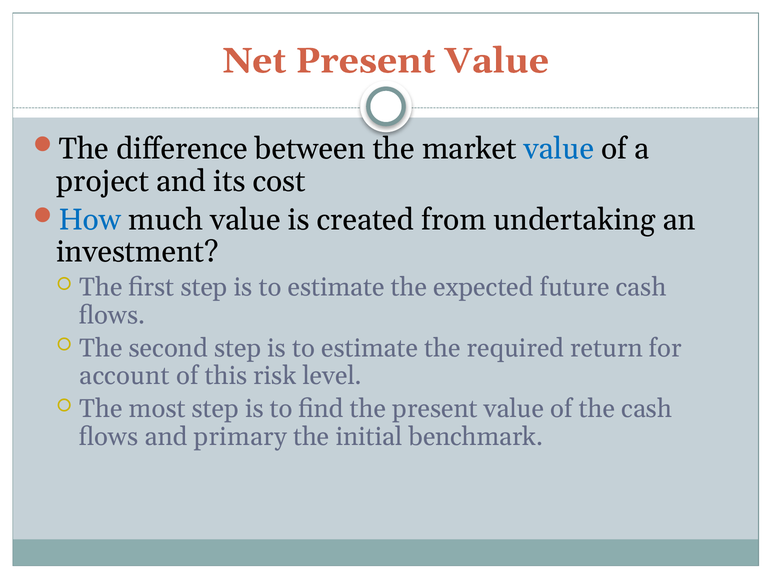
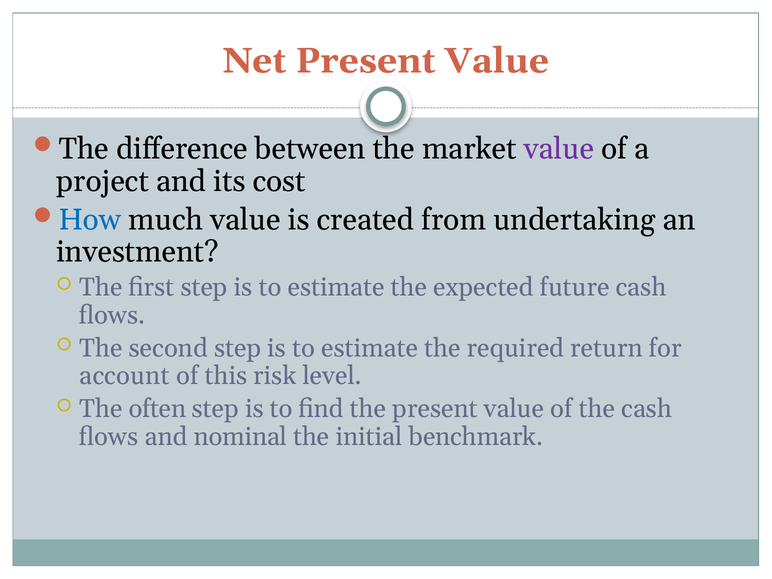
value at (559, 149) colour: blue -> purple
most: most -> often
primary: primary -> nominal
